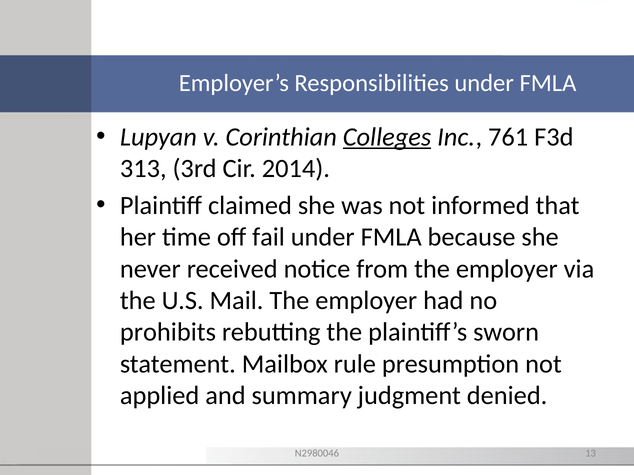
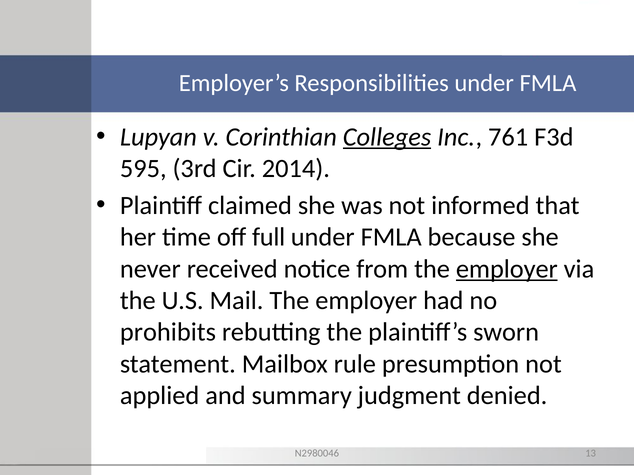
313: 313 -> 595
fail: fail -> full
employer at (507, 269) underline: none -> present
